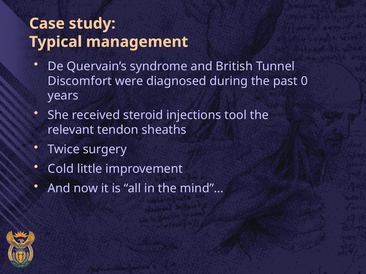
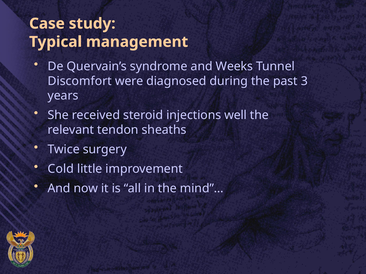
British: British -> Weeks
0: 0 -> 3
tool: tool -> well
